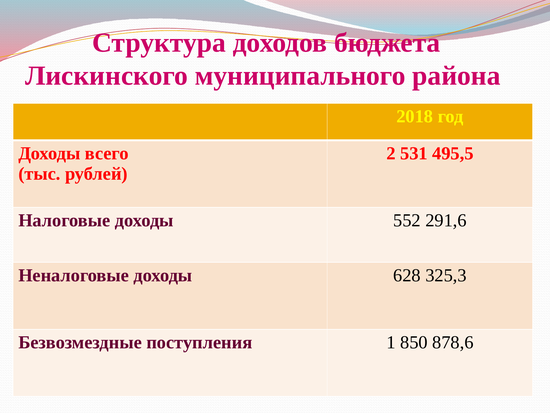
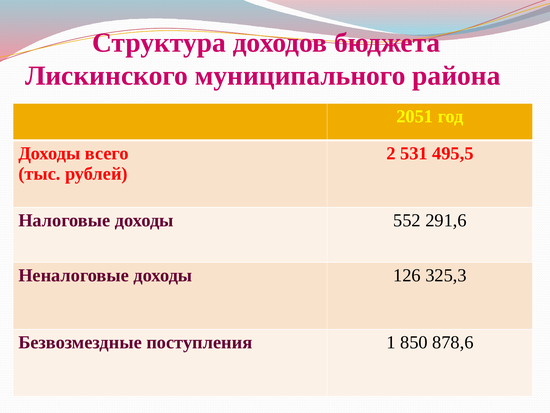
2018: 2018 -> 2051
628: 628 -> 126
